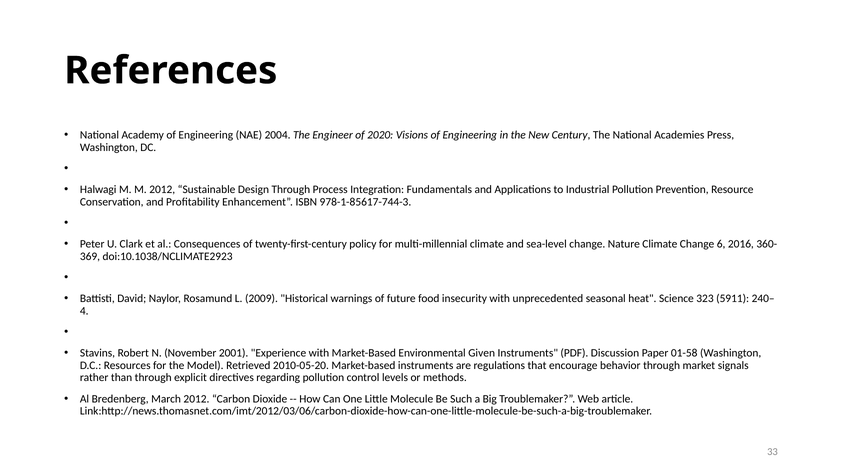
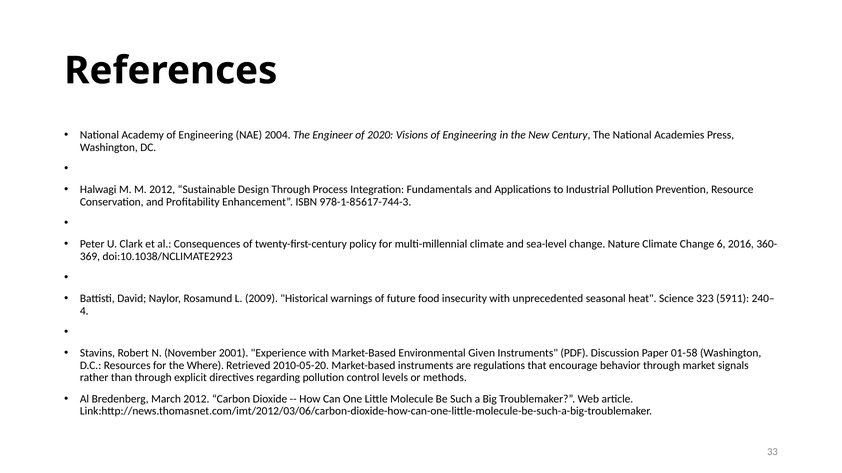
Model: Model -> Where
